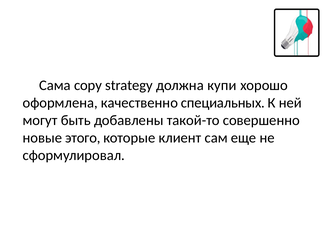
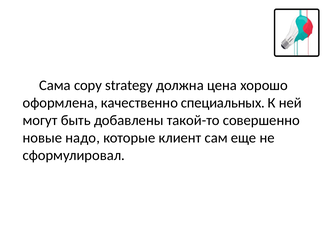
купи: купи -> цена
этого: этого -> надо
